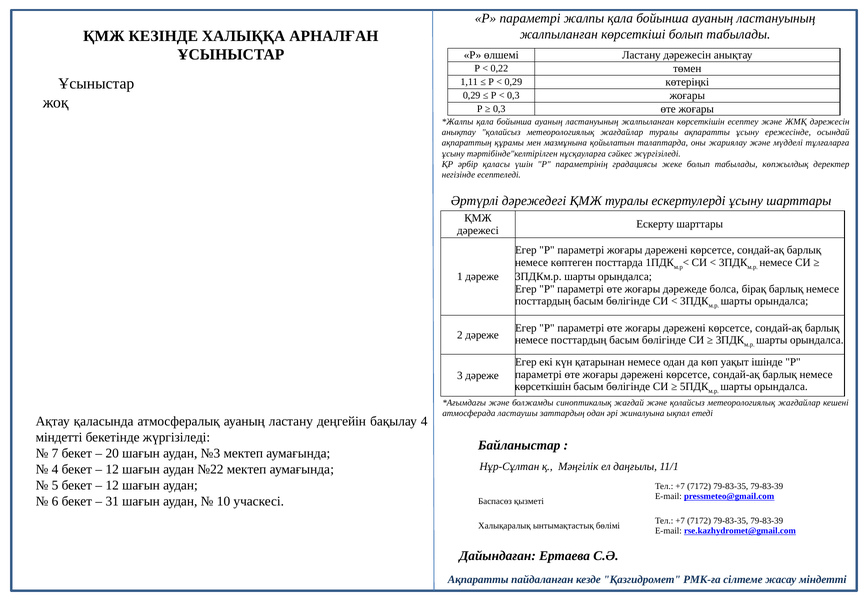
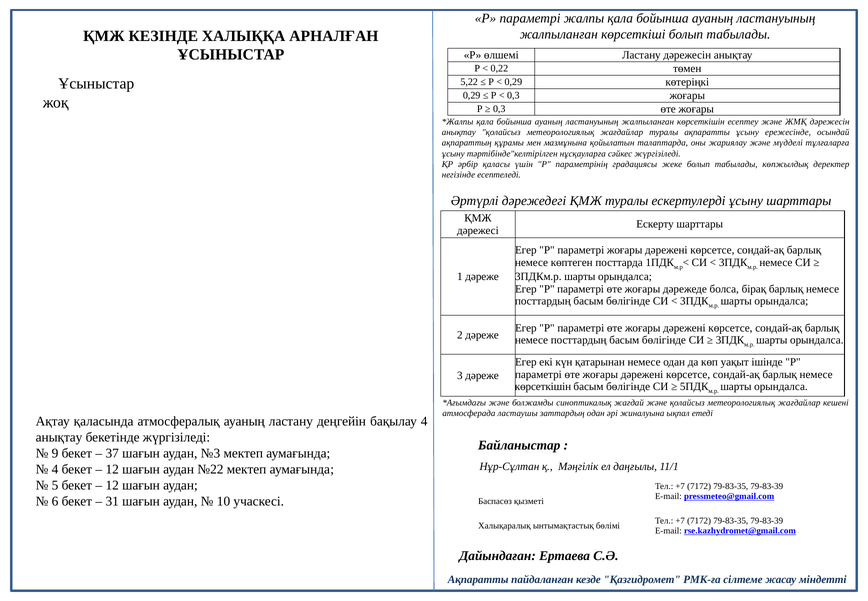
1,11: 1,11 -> 5,22
міндетті at (59, 437): міндетті -> анықтау
7: 7 -> 9
20: 20 -> 37
